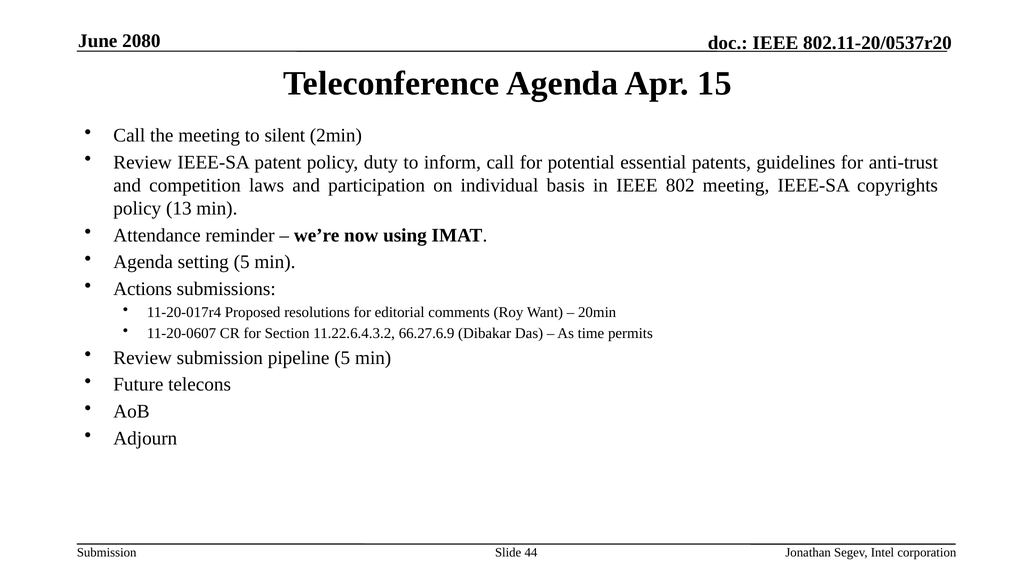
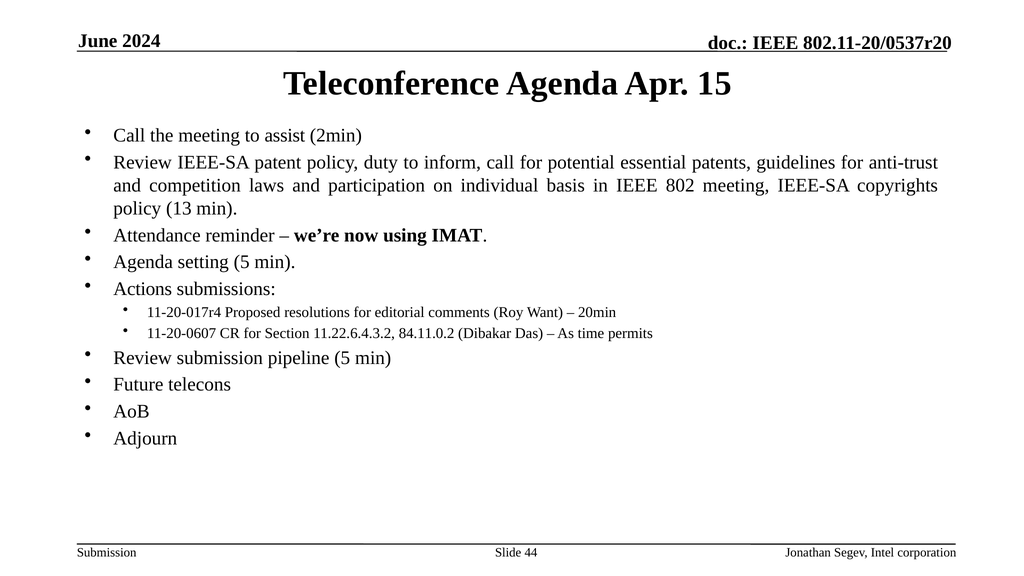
2080: 2080 -> 2024
silent: silent -> assist
66.27.6.9: 66.27.6.9 -> 84.11.0.2
